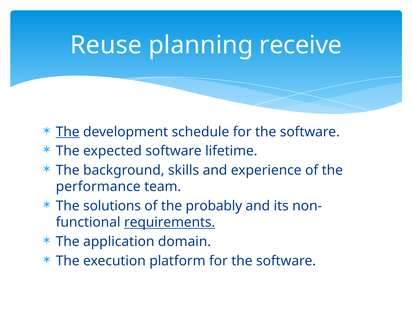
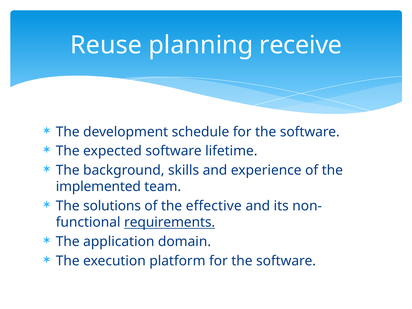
The at (68, 132) underline: present -> none
performance: performance -> implemented
probably: probably -> effective
